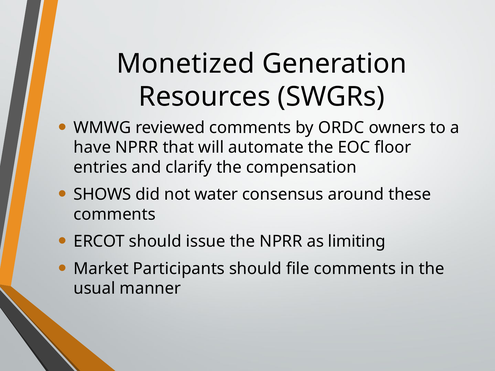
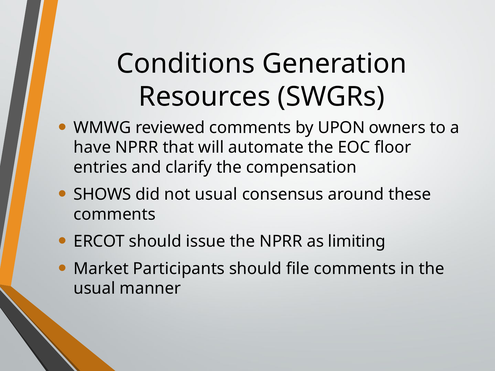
Monetized: Monetized -> Conditions
ORDC: ORDC -> UPON
not water: water -> usual
